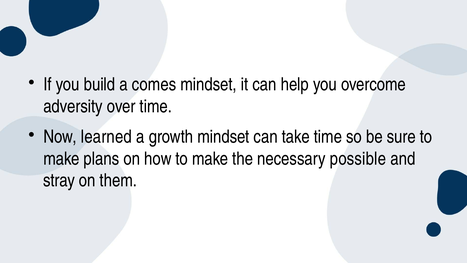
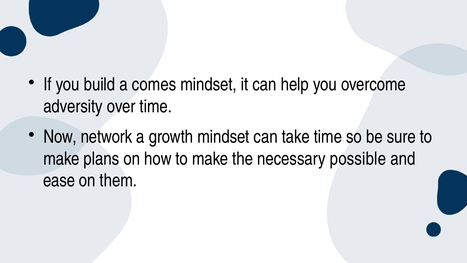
learned: learned -> network
stray: stray -> ease
